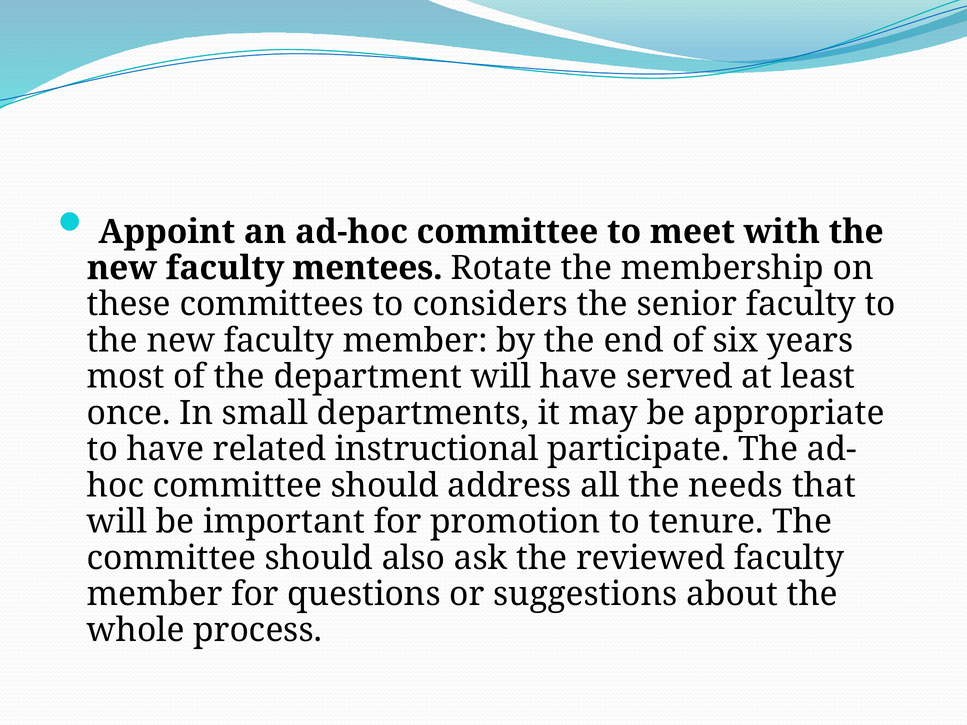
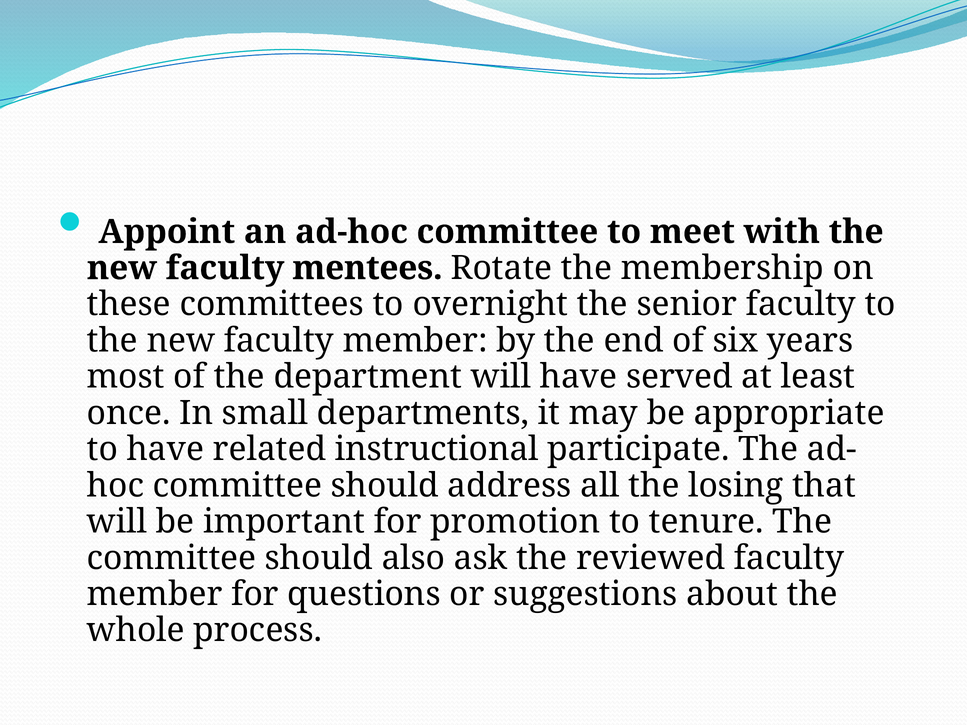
considers: considers -> overnight
needs: needs -> losing
